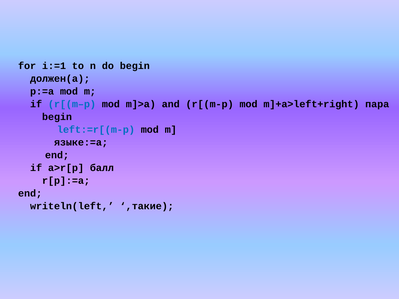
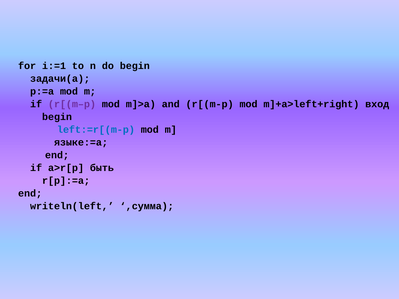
должен(a: должен(a -> задачи(a
r[(m–p colour: blue -> purple
пара: пара -> вход
балл: балл -> быть
,такие: ,такие -> ,сумма
